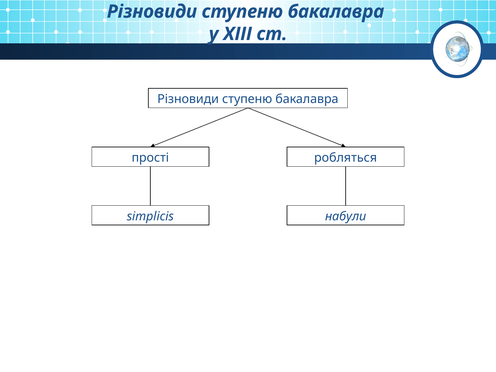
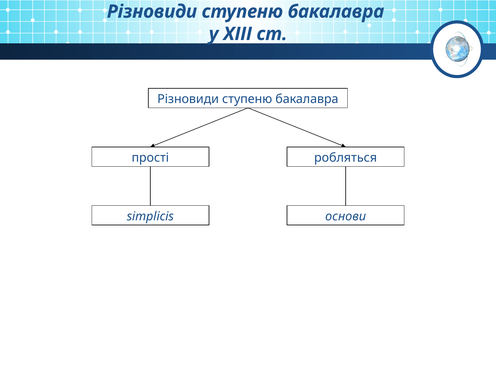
набули: набули -> основи
